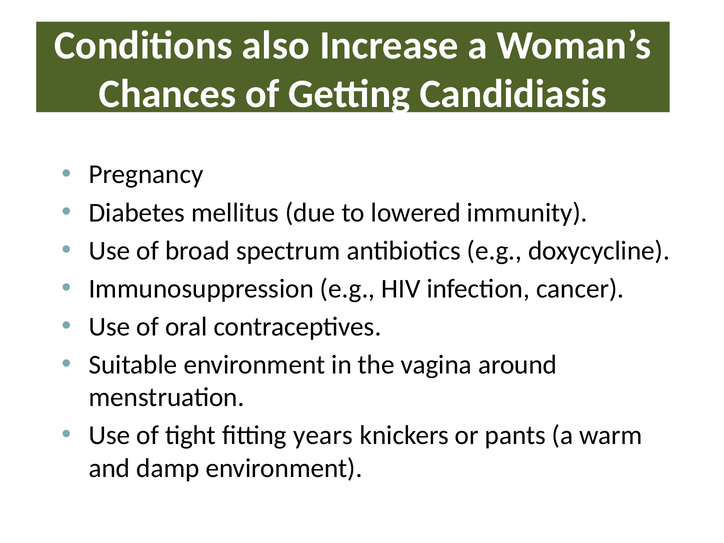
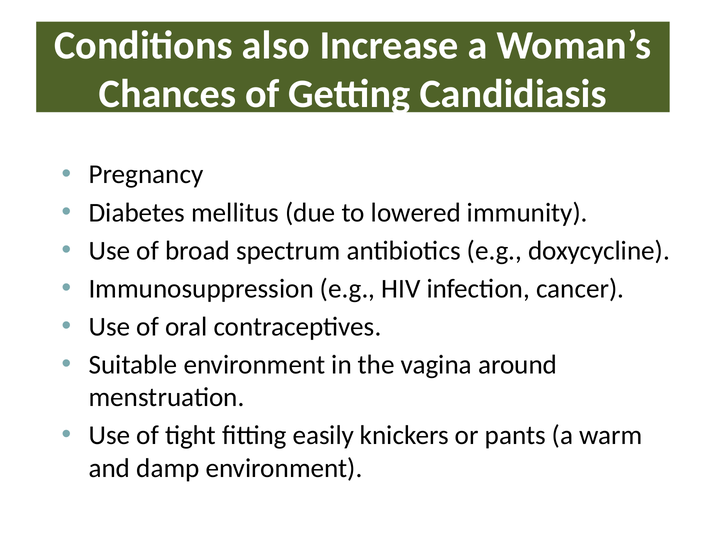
years: years -> easily
